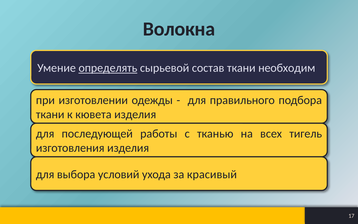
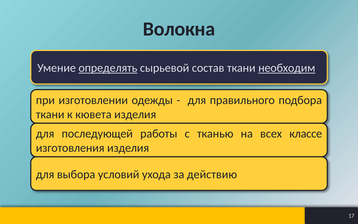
необходим underline: none -> present
тигель: тигель -> классе
красивый: красивый -> действию
